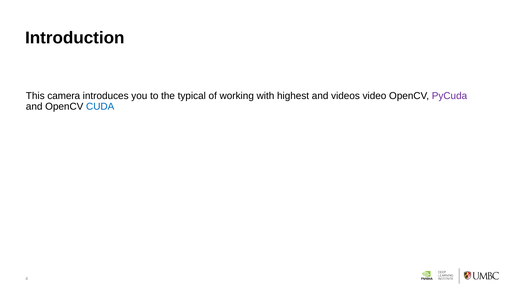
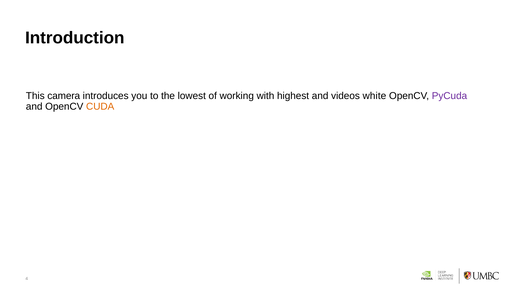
typical: typical -> lowest
video: video -> white
CUDA colour: blue -> orange
